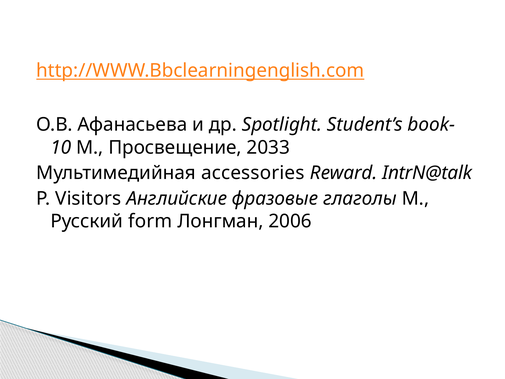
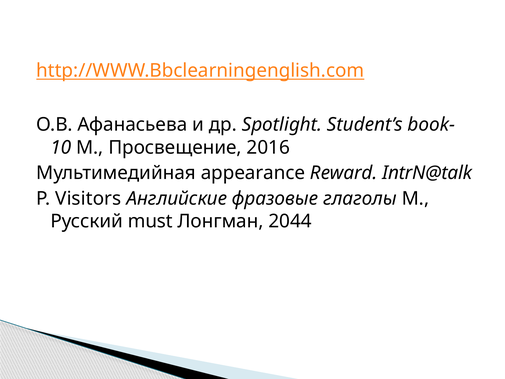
2033: 2033 -> 2016
accessories: accessories -> appearance
form: form -> must
2006: 2006 -> 2044
